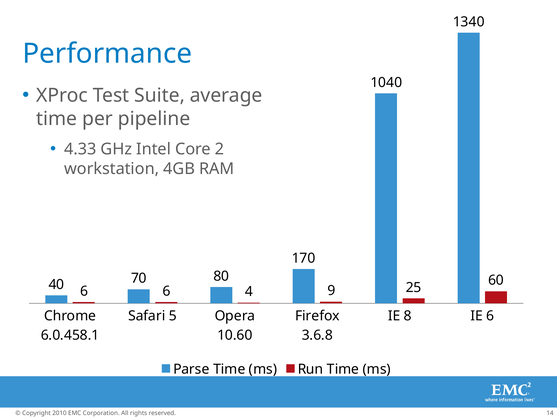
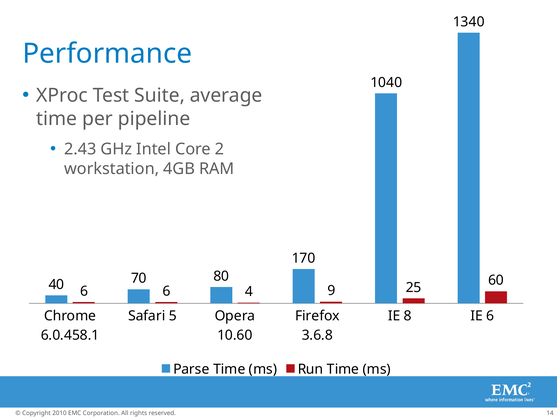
4.33: 4.33 -> 2.43
